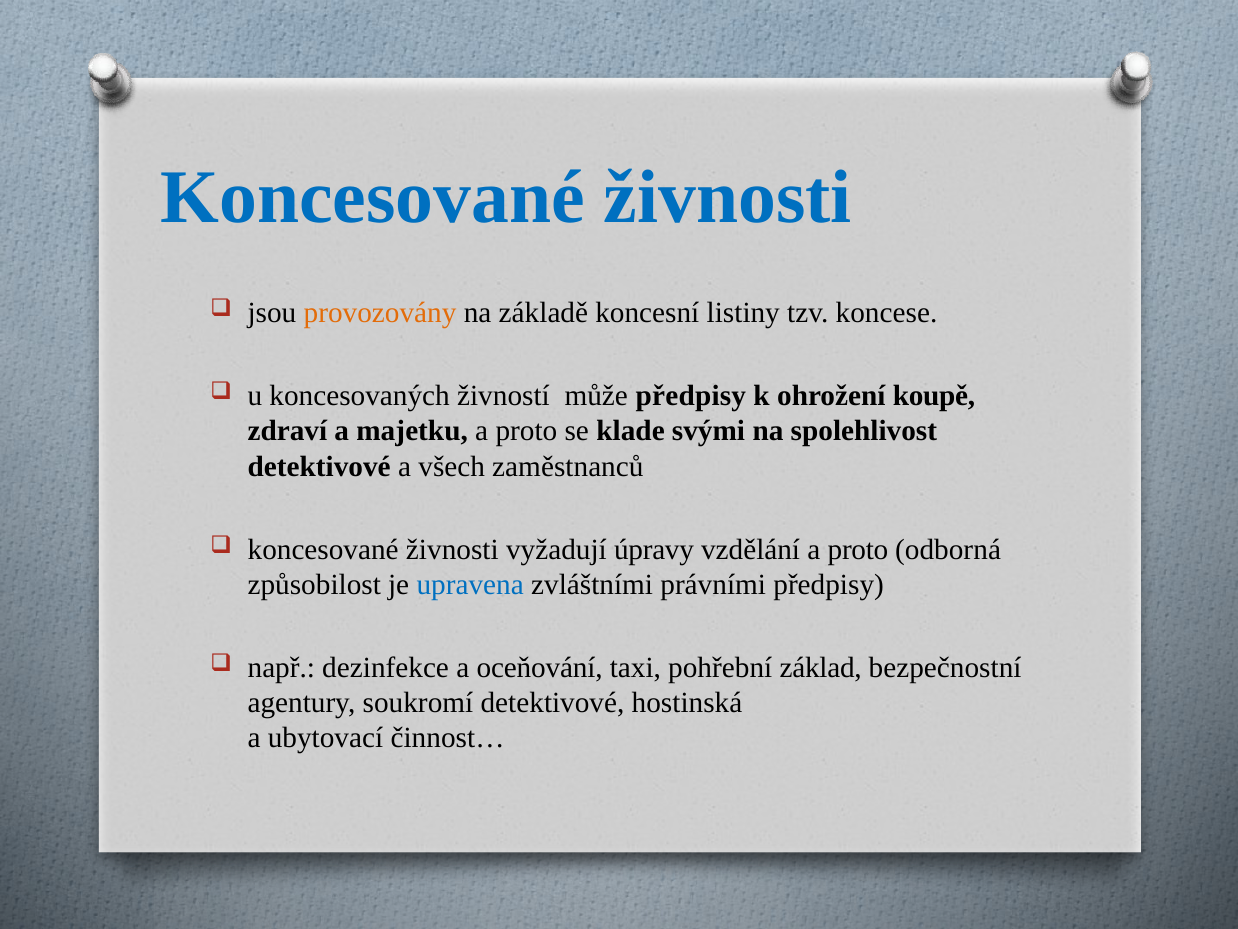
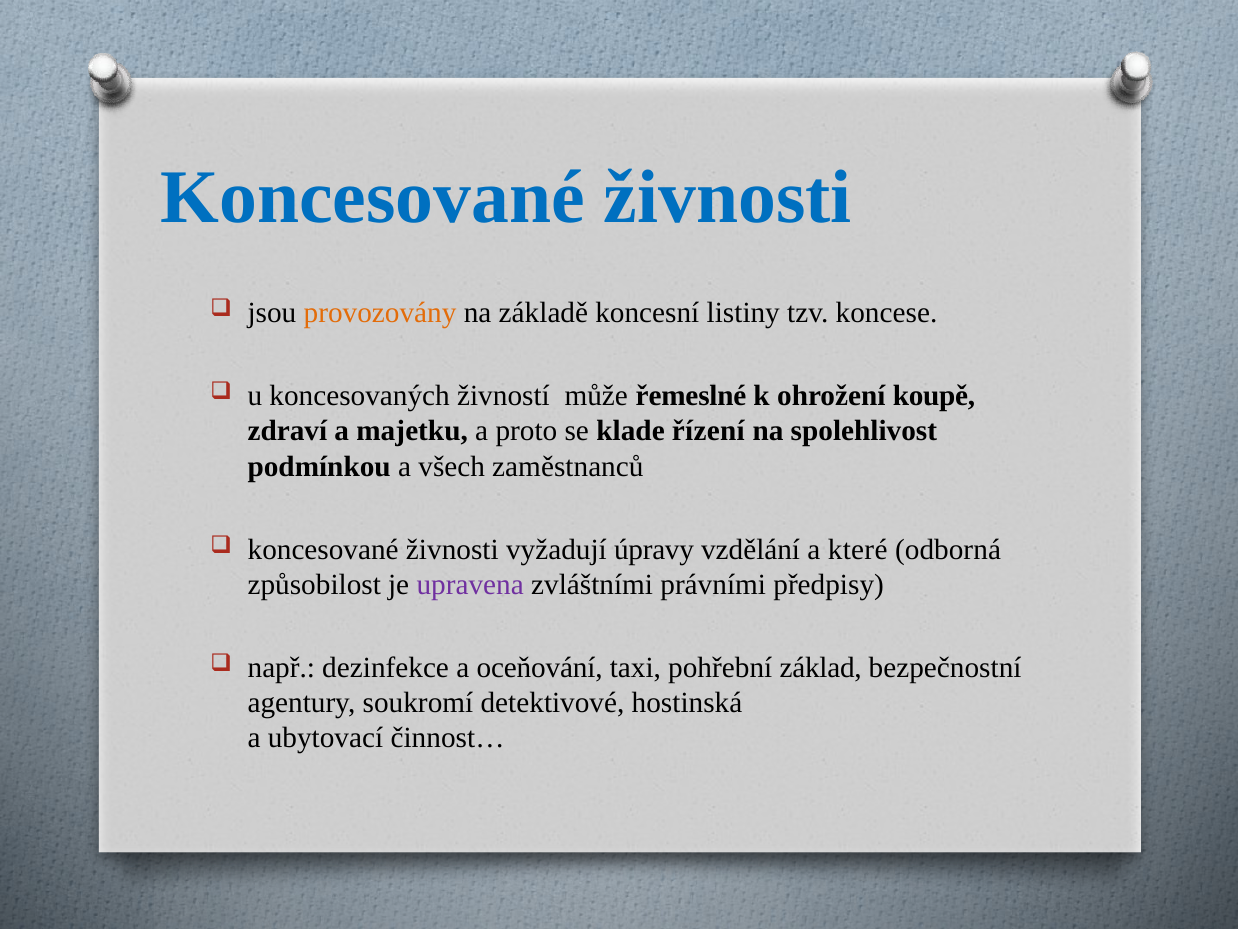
může předpisy: předpisy -> řemeslné
svými: svými -> řízení
detektivové at (319, 466): detektivové -> podmínkou
vzdělání a proto: proto -> které
upravena colour: blue -> purple
